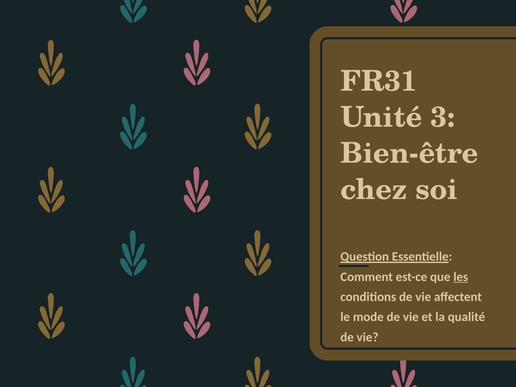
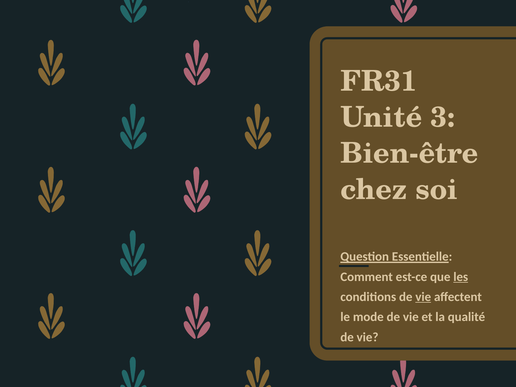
vie at (423, 297) underline: none -> present
